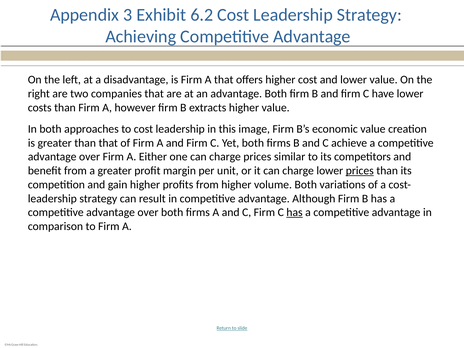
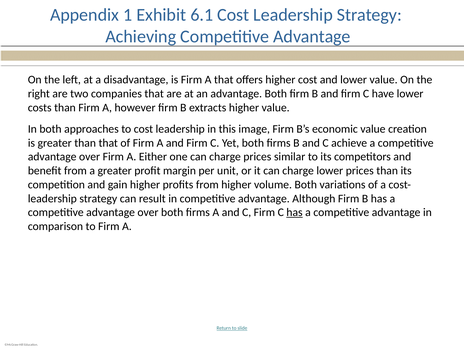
3: 3 -> 1
6.2: 6.2 -> 6.1
prices at (360, 171) underline: present -> none
